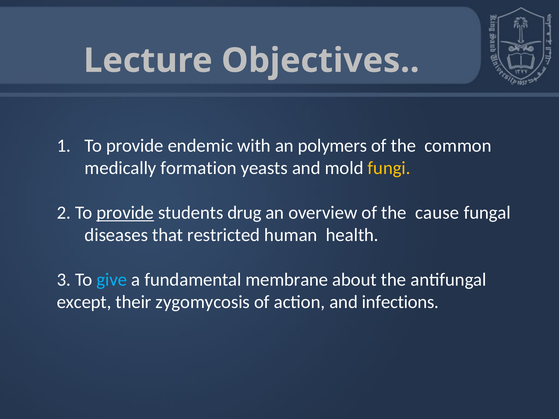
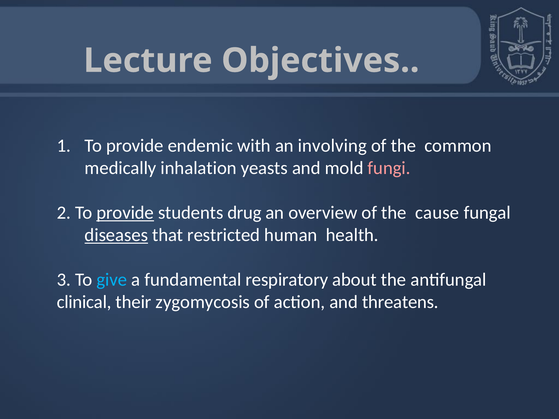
polymers: polymers -> involving
formation: formation -> inhalation
fungi colour: yellow -> pink
diseases underline: none -> present
membrane: membrane -> respiratory
except: except -> clinical
infections: infections -> threatens
